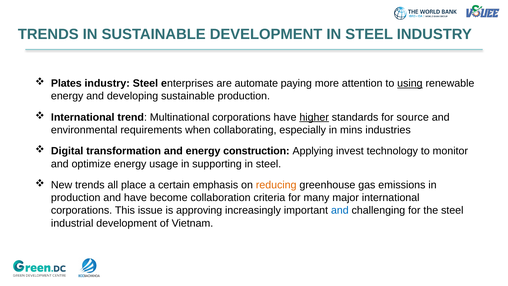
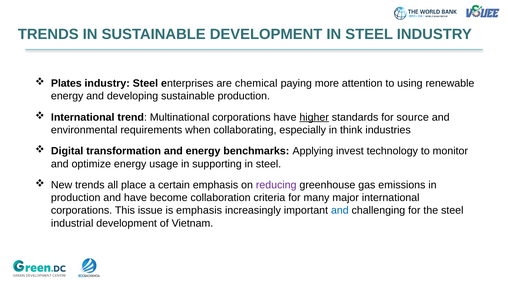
automate: automate -> chemical
using underline: present -> none
mins: mins -> think
construction: construction -> benchmarks
reducing colour: orange -> purple
is approving: approving -> emphasis
